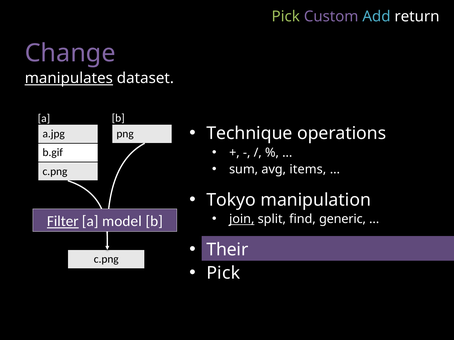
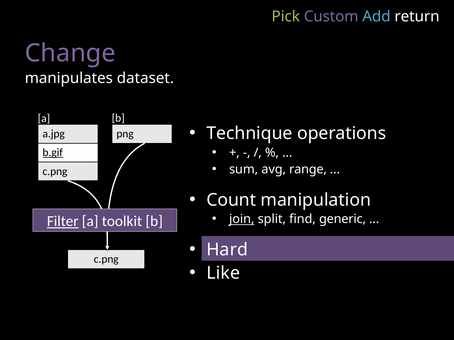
manipulates underline: present -> none
b.gif underline: none -> present
items: items -> range
Tokyo: Tokyo -> Count
model: model -> toolkit
Their: Their -> Hard
Pick at (223, 273): Pick -> Like
